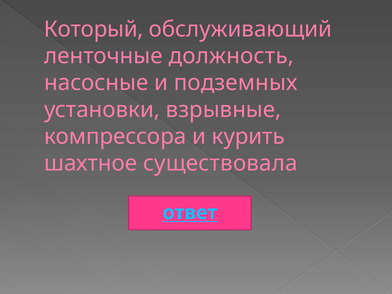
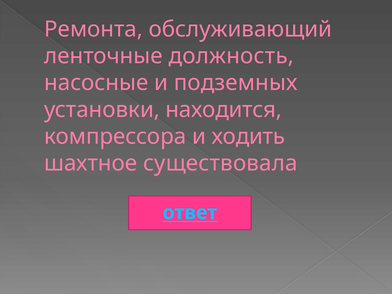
Который: Который -> Ремонта
взрывные: взрывные -> находится
курить: курить -> ходить
